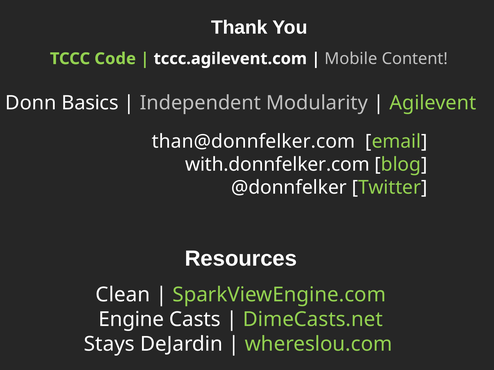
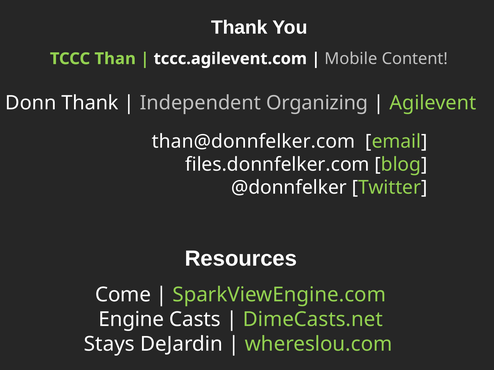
Code: Code -> Than
Donn Basics: Basics -> Thank
Modularity: Modularity -> Organizing
with.donnfelker.com: with.donnfelker.com -> files.donnfelker.com
Clean: Clean -> Come
